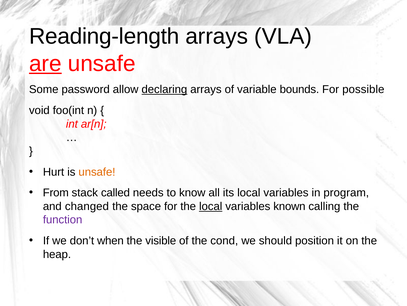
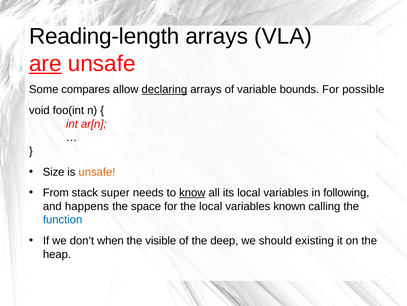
password: password -> compares
Hurt: Hurt -> Size
called: called -> super
know underline: none -> present
program: program -> following
changed: changed -> happens
local at (211, 206) underline: present -> none
function colour: purple -> blue
cond: cond -> deep
position: position -> existing
